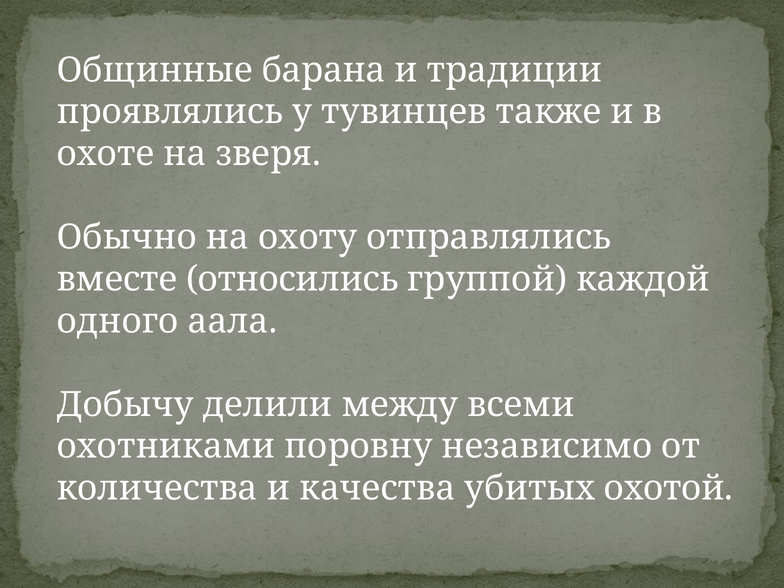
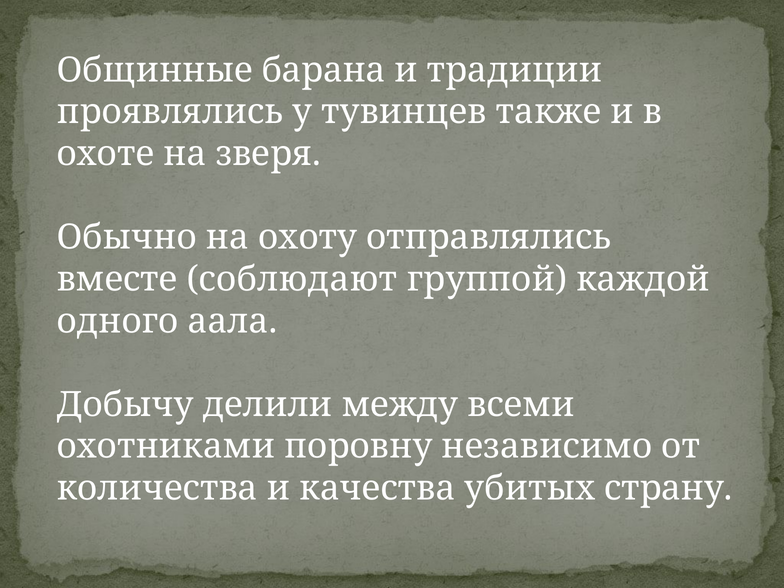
относились: относились -> соблюдают
охотой: охотой -> страну
